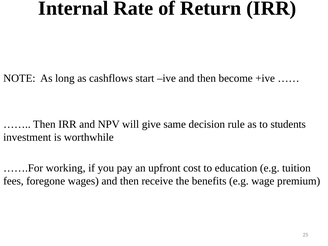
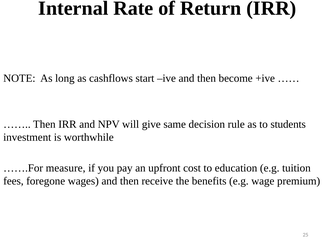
working: working -> measure
